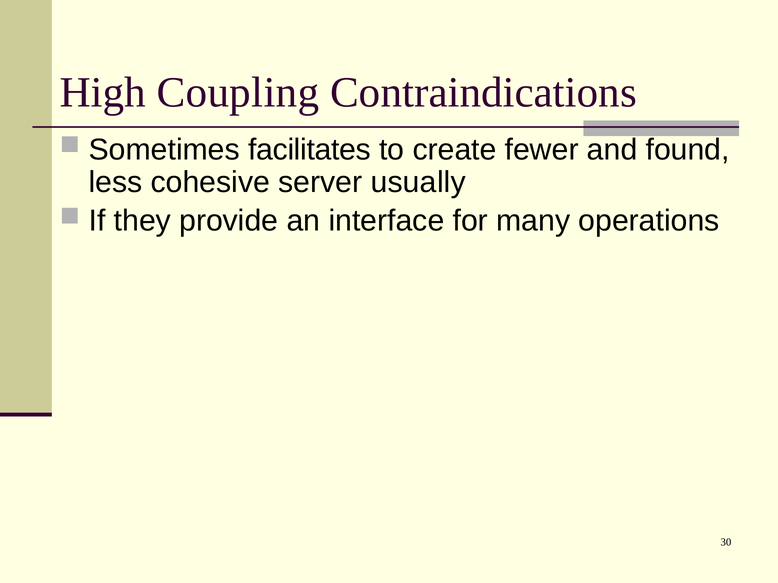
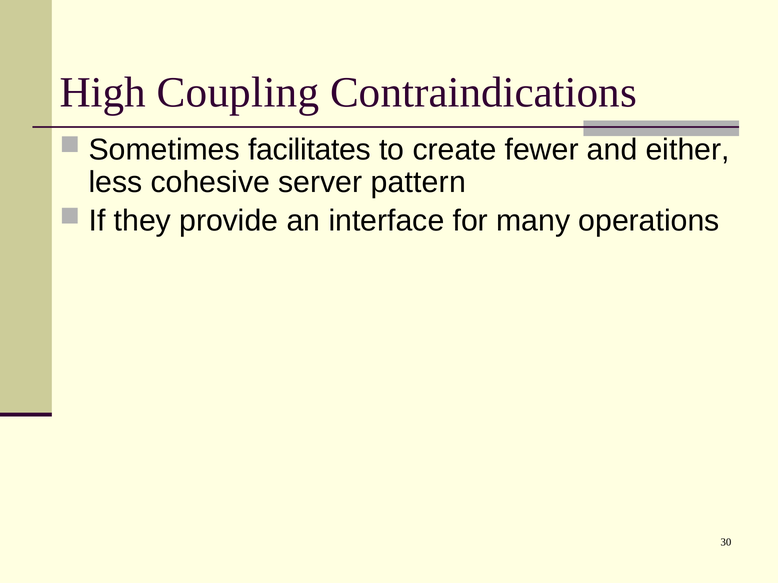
found: found -> either
usually: usually -> pattern
